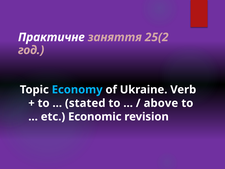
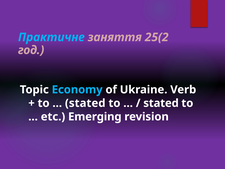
Практичне colour: white -> light blue
above at (161, 103): above -> stated
Economic: Economic -> Emerging
